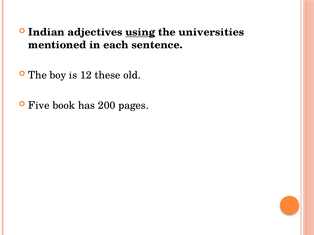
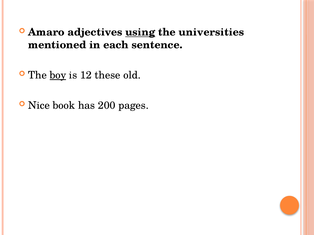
Indian: Indian -> Amaro
boy underline: none -> present
Five: Five -> Nice
